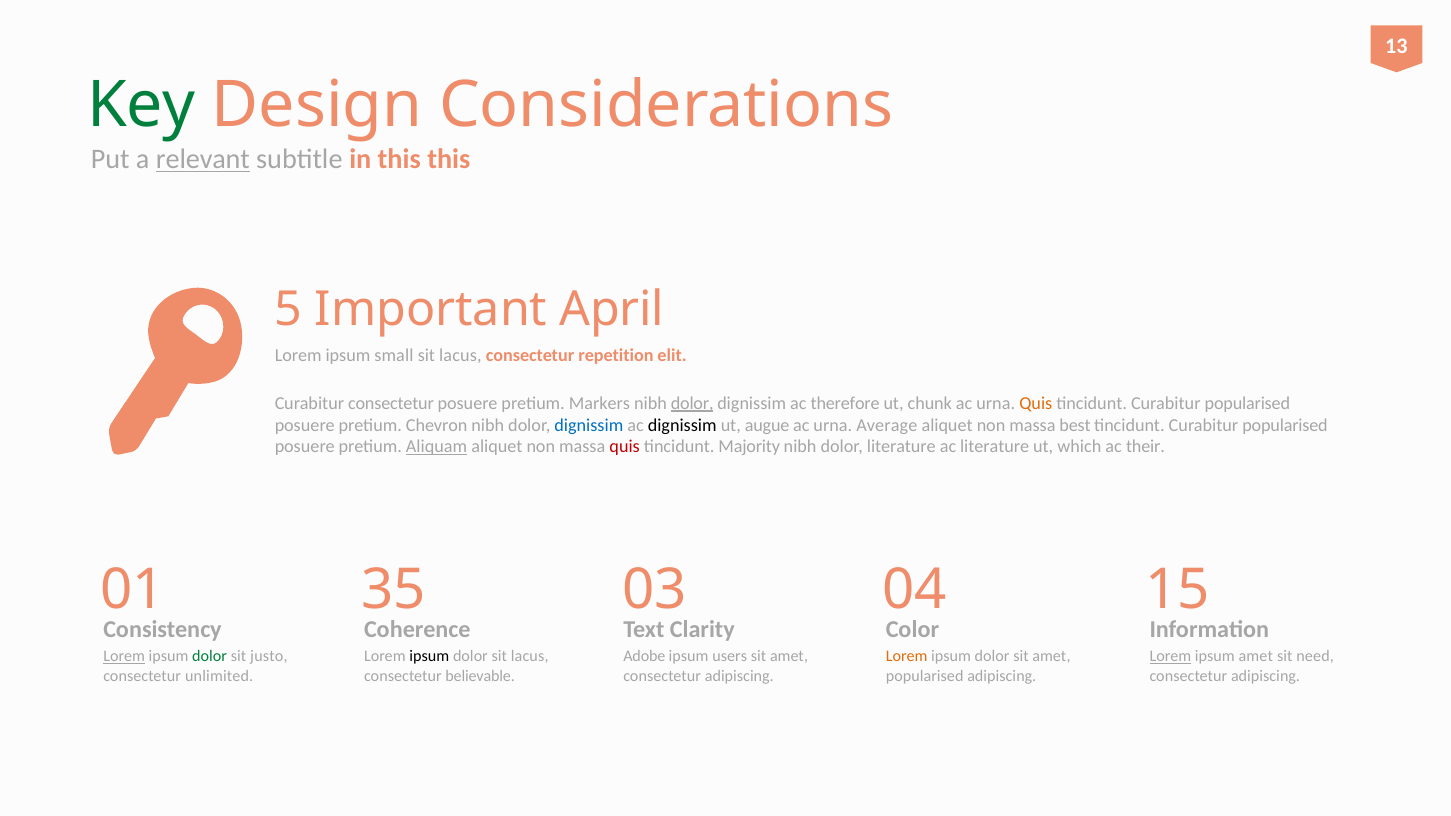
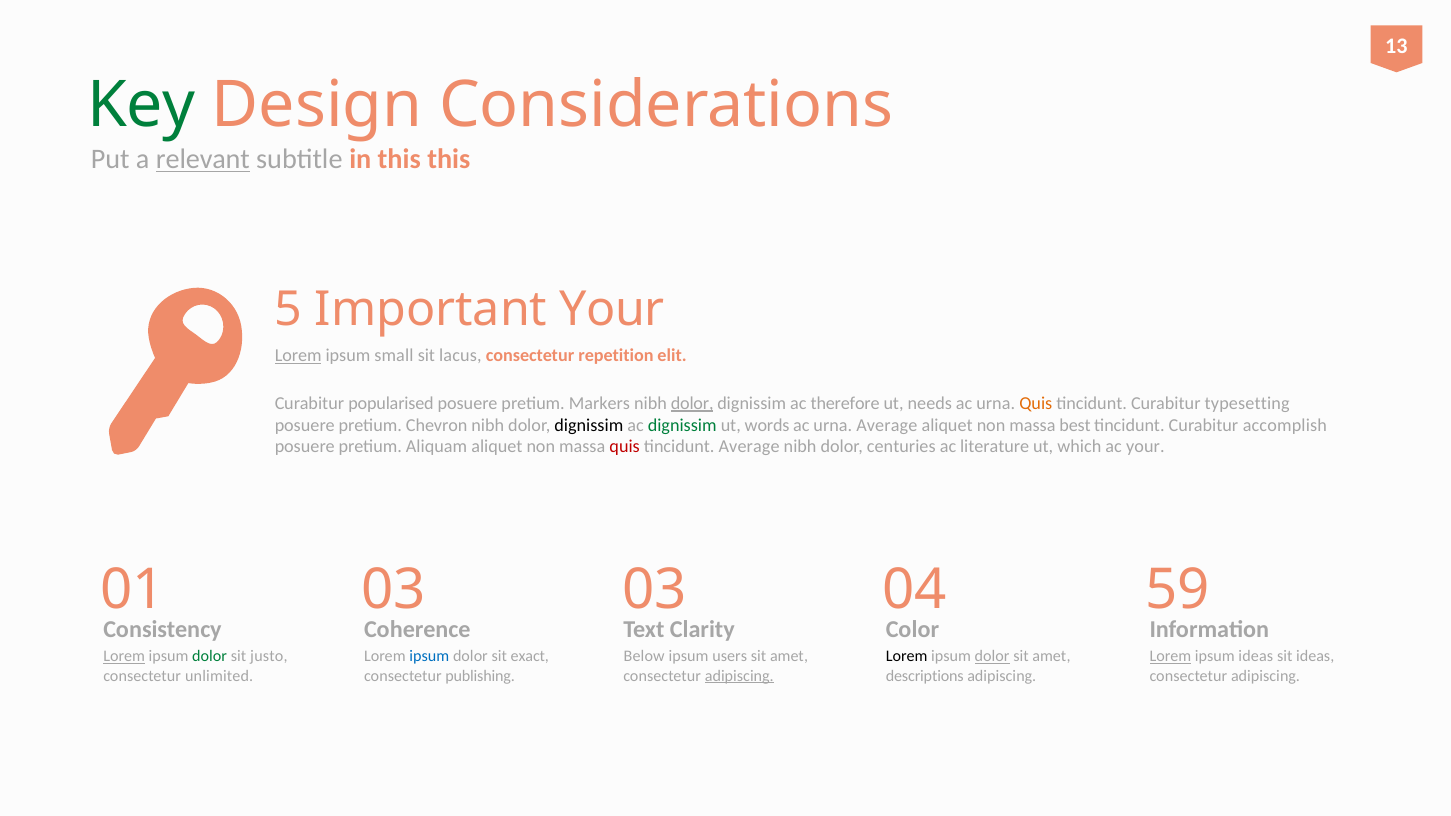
Important April: April -> Your
Lorem at (298, 356) underline: none -> present
Curabitur consectetur: consectetur -> popularised
chunk: chunk -> needs
popularised at (1247, 403): popularised -> typesetting
dignissim at (589, 425) colour: blue -> black
dignissim at (682, 425) colour: black -> green
augue: augue -> words
popularised at (1285, 425): popularised -> accomplish
Aliquam underline: present -> none
tincidunt Majority: Majority -> Average
dolor literature: literature -> centuries
ac their: their -> your
01 35: 35 -> 03
15: 15 -> 59
ipsum at (429, 657) colour: black -> blue
dolor sit lacus: lacus -> exact
Adobe: Adobe -> Below
Lorem at (907, 657) colour: orange -> black
dolor at (992, 657) underline: none -> present
ipsum amet: amet -> ideas
sit need: need -> ideas
believable: believable -> publishing
adipiscing at (739, 676) underline: none -> present
popularised at (925, 676): popularised -> descriptions
